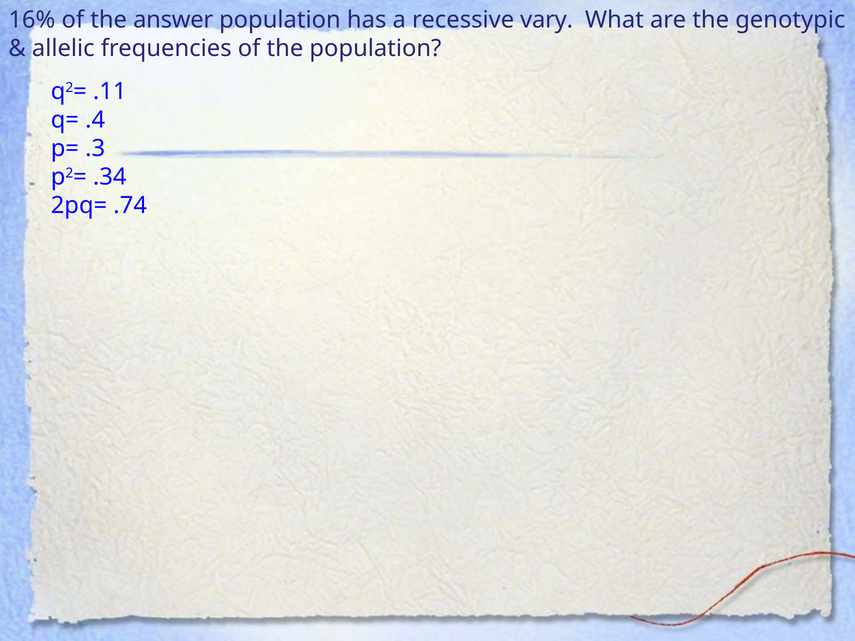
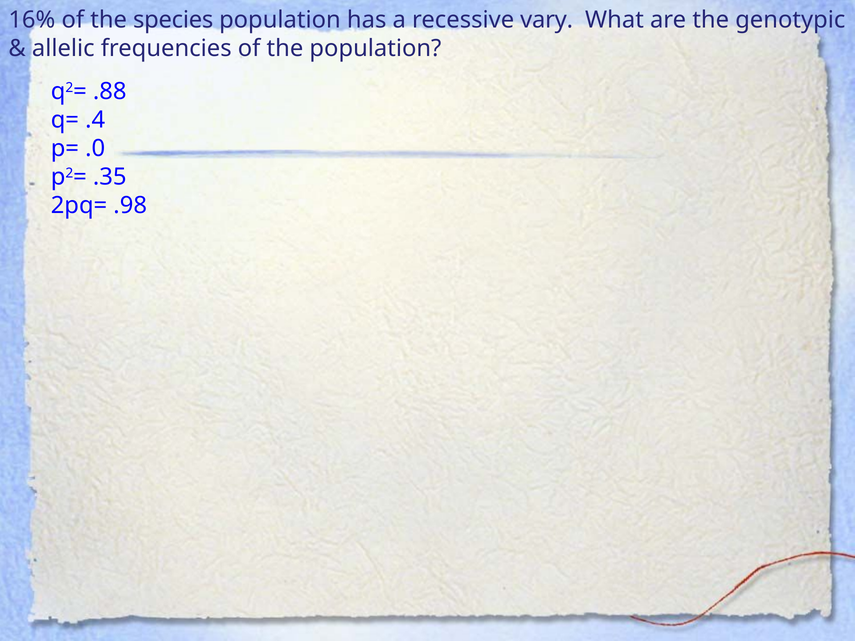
answer: answer -> species
.11: .11 -> .88
.3: .3 -> .0
.34: .34 -> .35
.74: .74 -> .98
